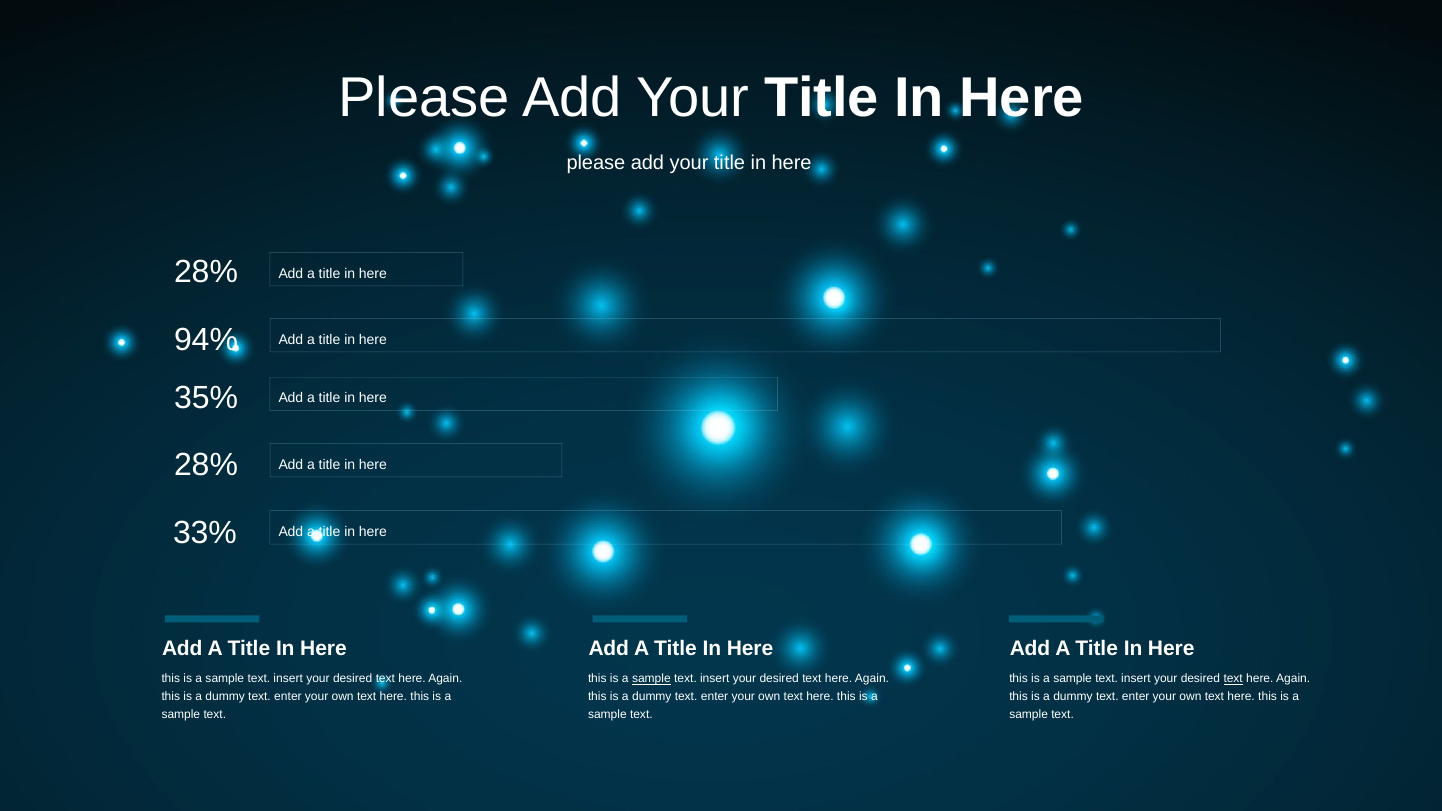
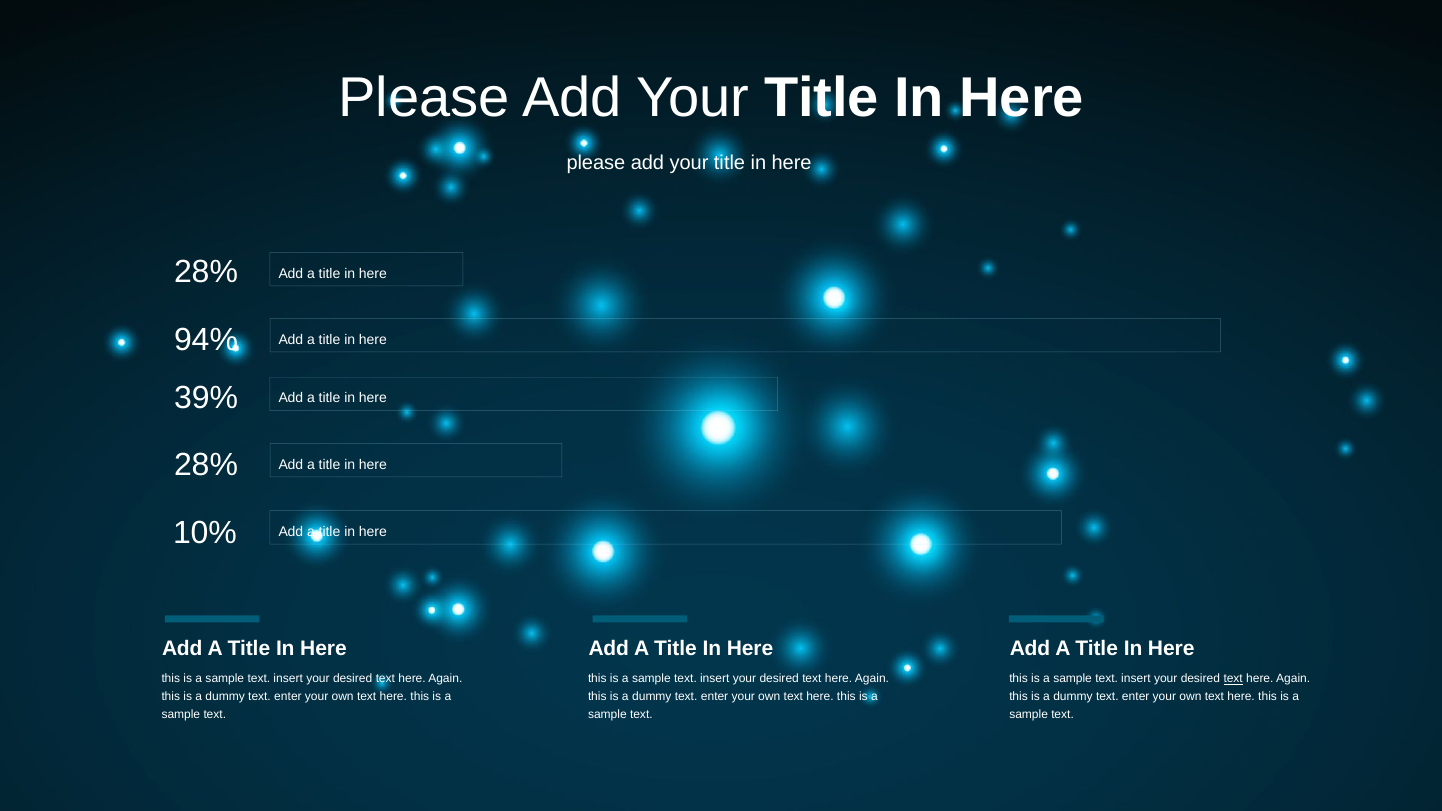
35%: 35% -> 39%
33%: 33% -> 10%
sample at (651, 679) underline: present -> none
